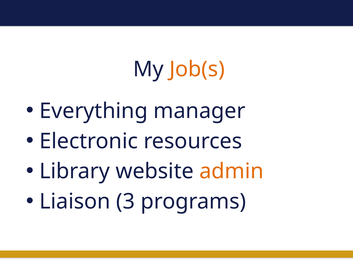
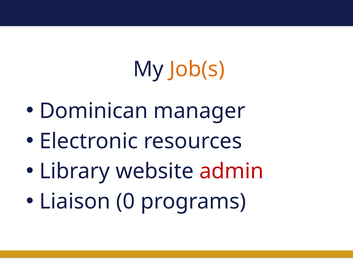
Everything: Everything -> Dominican
admin colour: orange -> red
3: 3 -> 0
